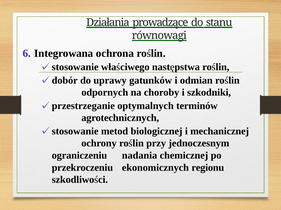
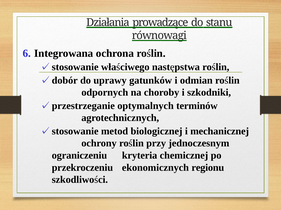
nadania: nadania -> kryteria
